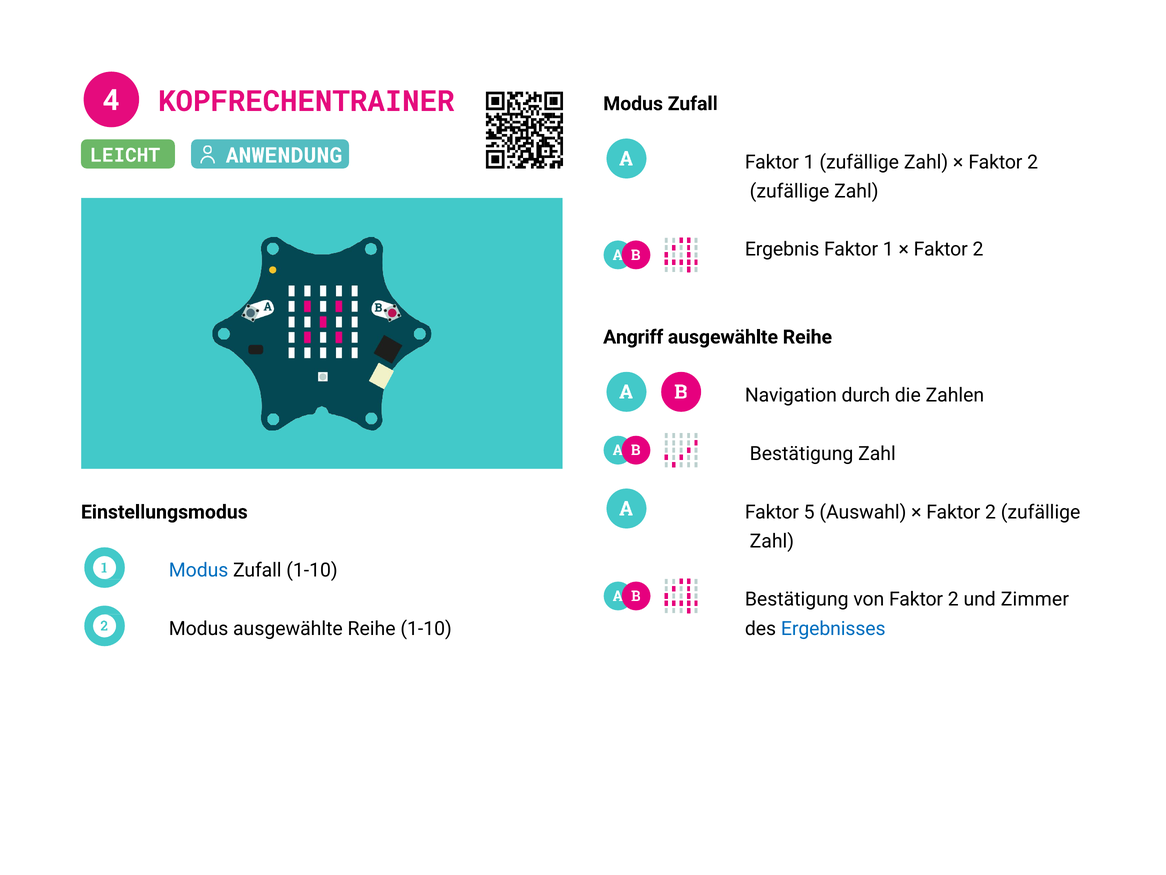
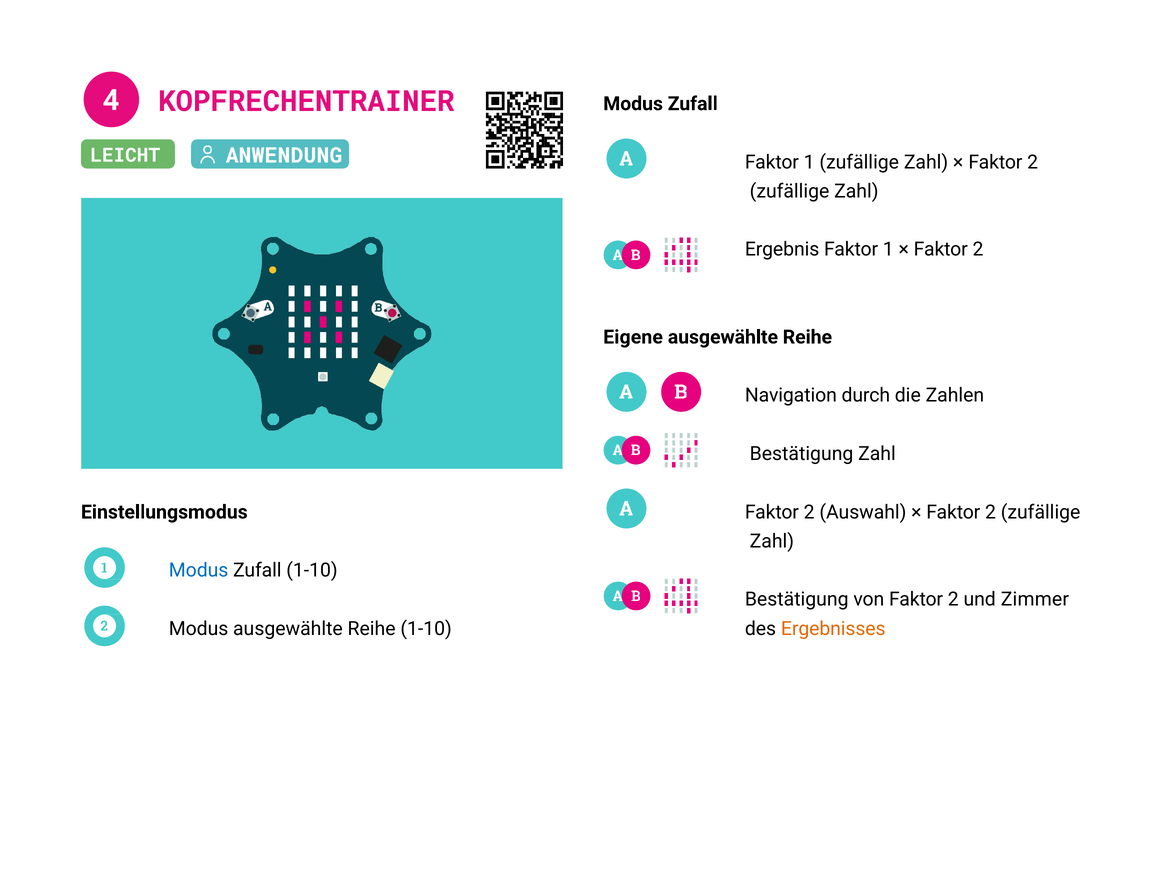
Angriff: Angriff -> Eigene
5 at (809, 512): 5 -> 2
Ergebnisses colour: blue -> orange
